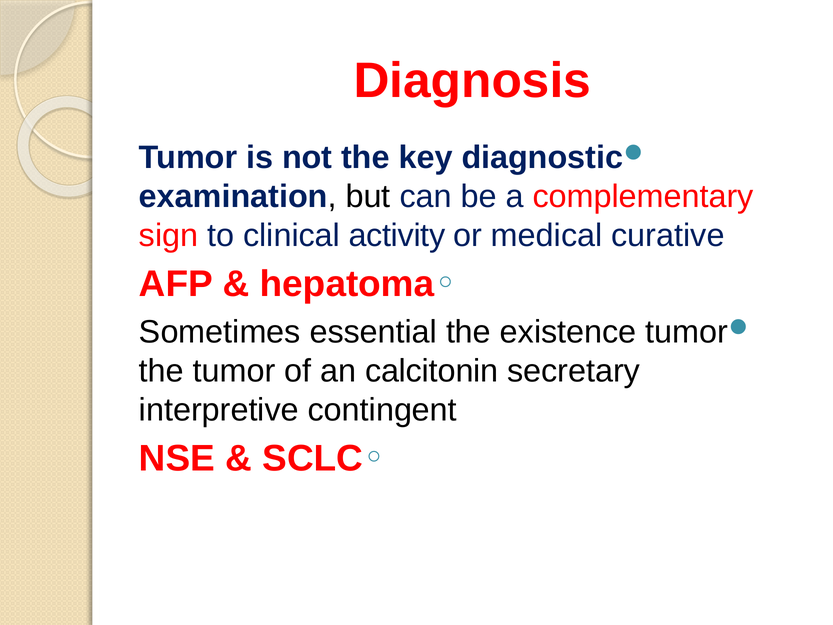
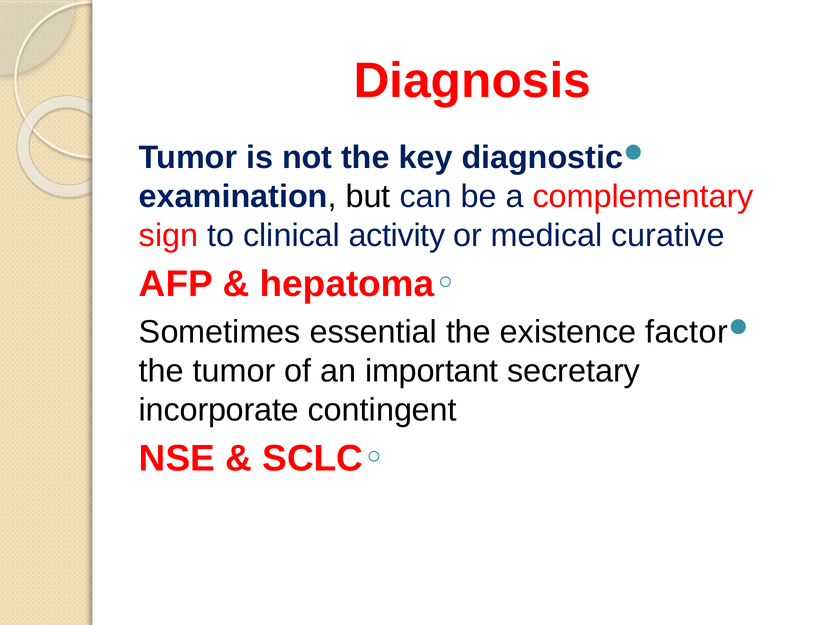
existence tumor: tumor -> factor
calcitonin: calcitonin -> important
interpretive: interpretive -> incorporate
